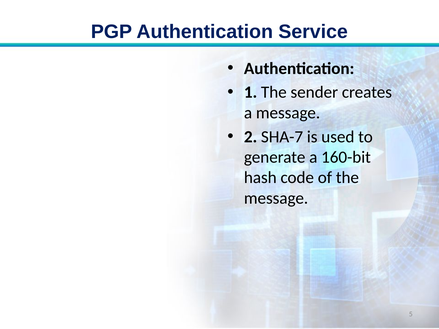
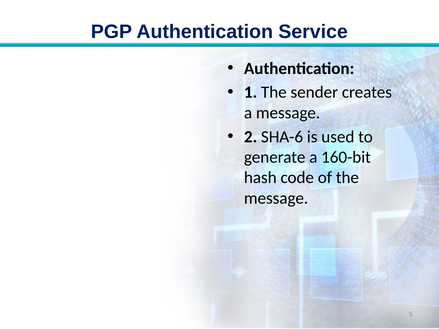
SHA-7: SHA-7 -> SHA-6
